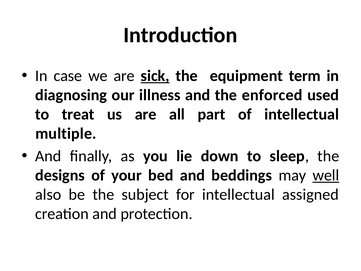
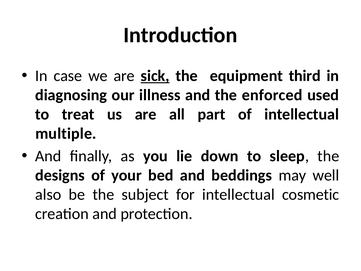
term: term -> third
well underline: present -> none
assigned: assigned -> cosmetic
